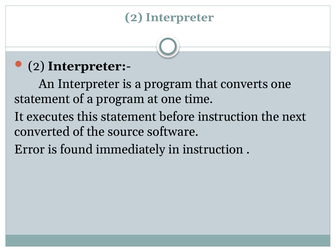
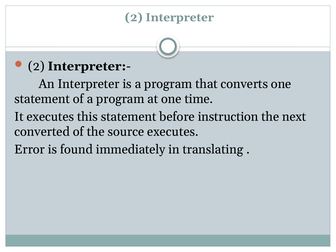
source software: software -> executes
in instruction: instruction -> translating
